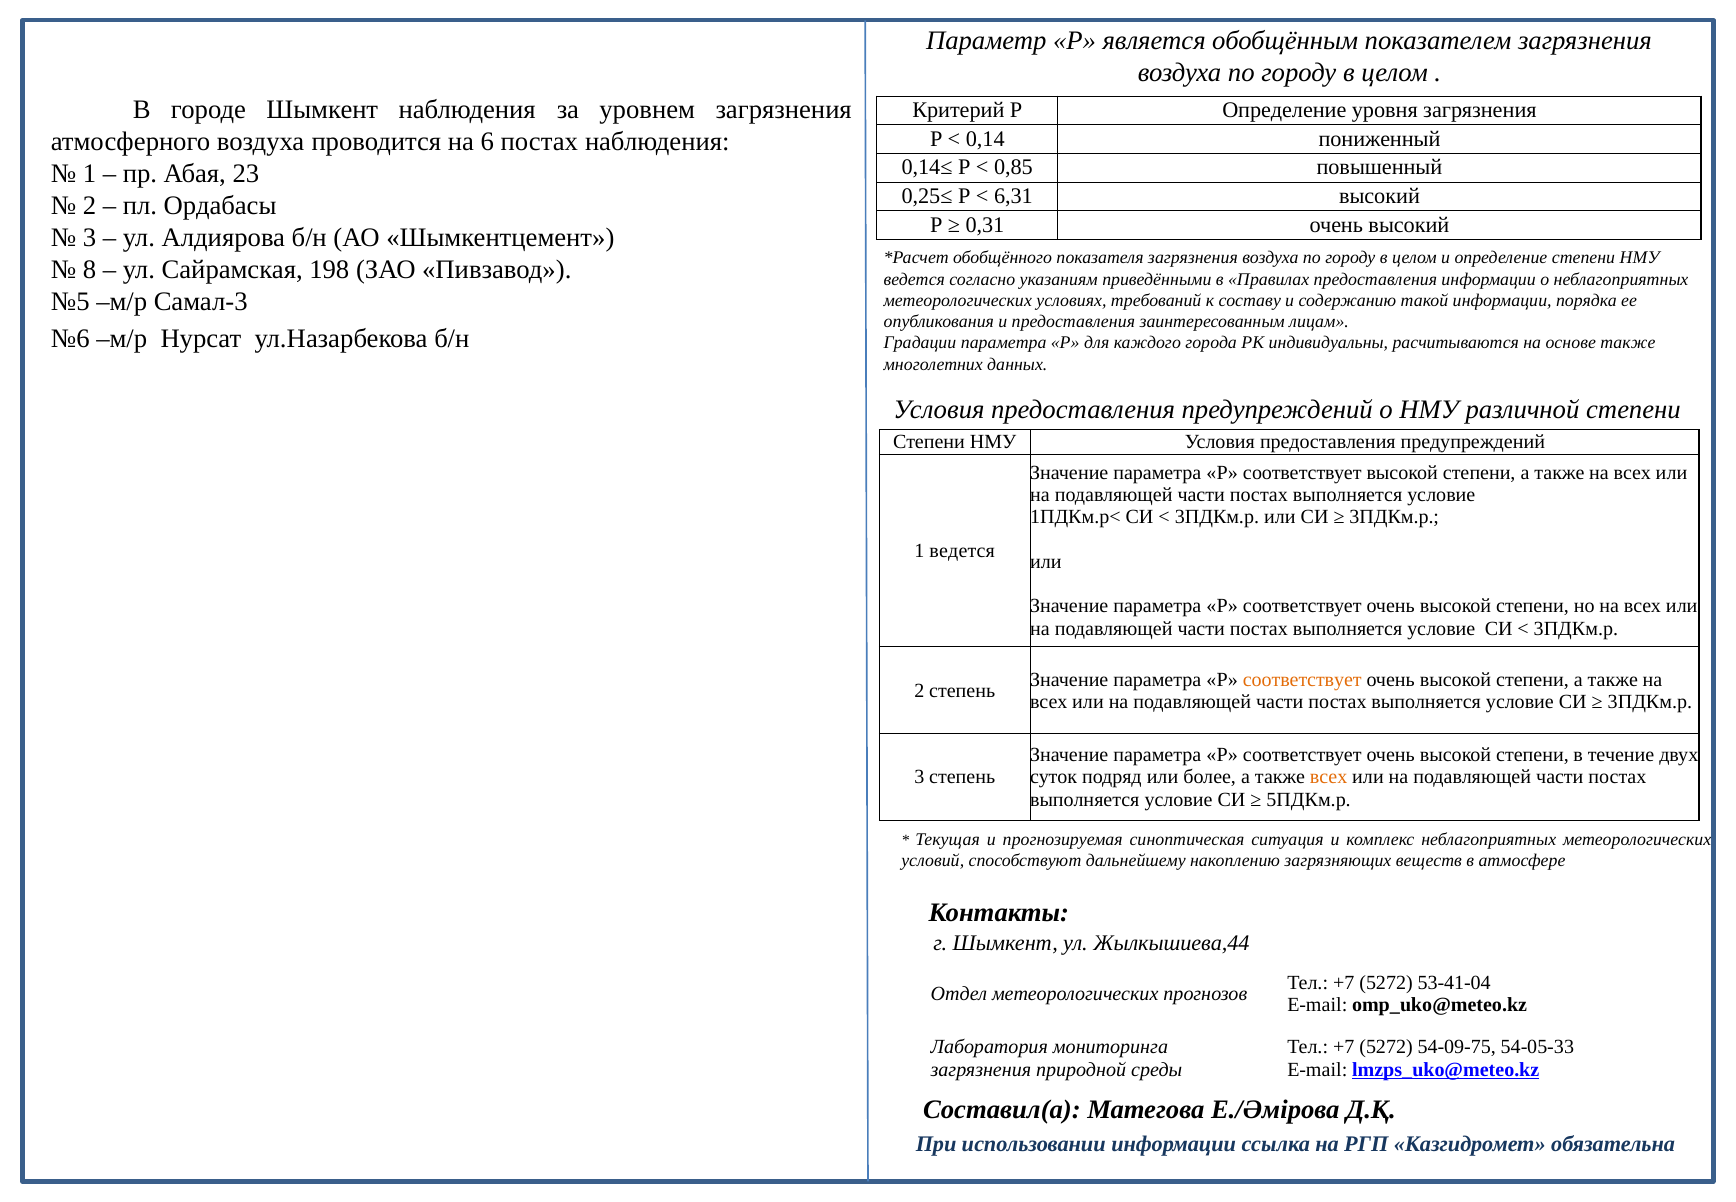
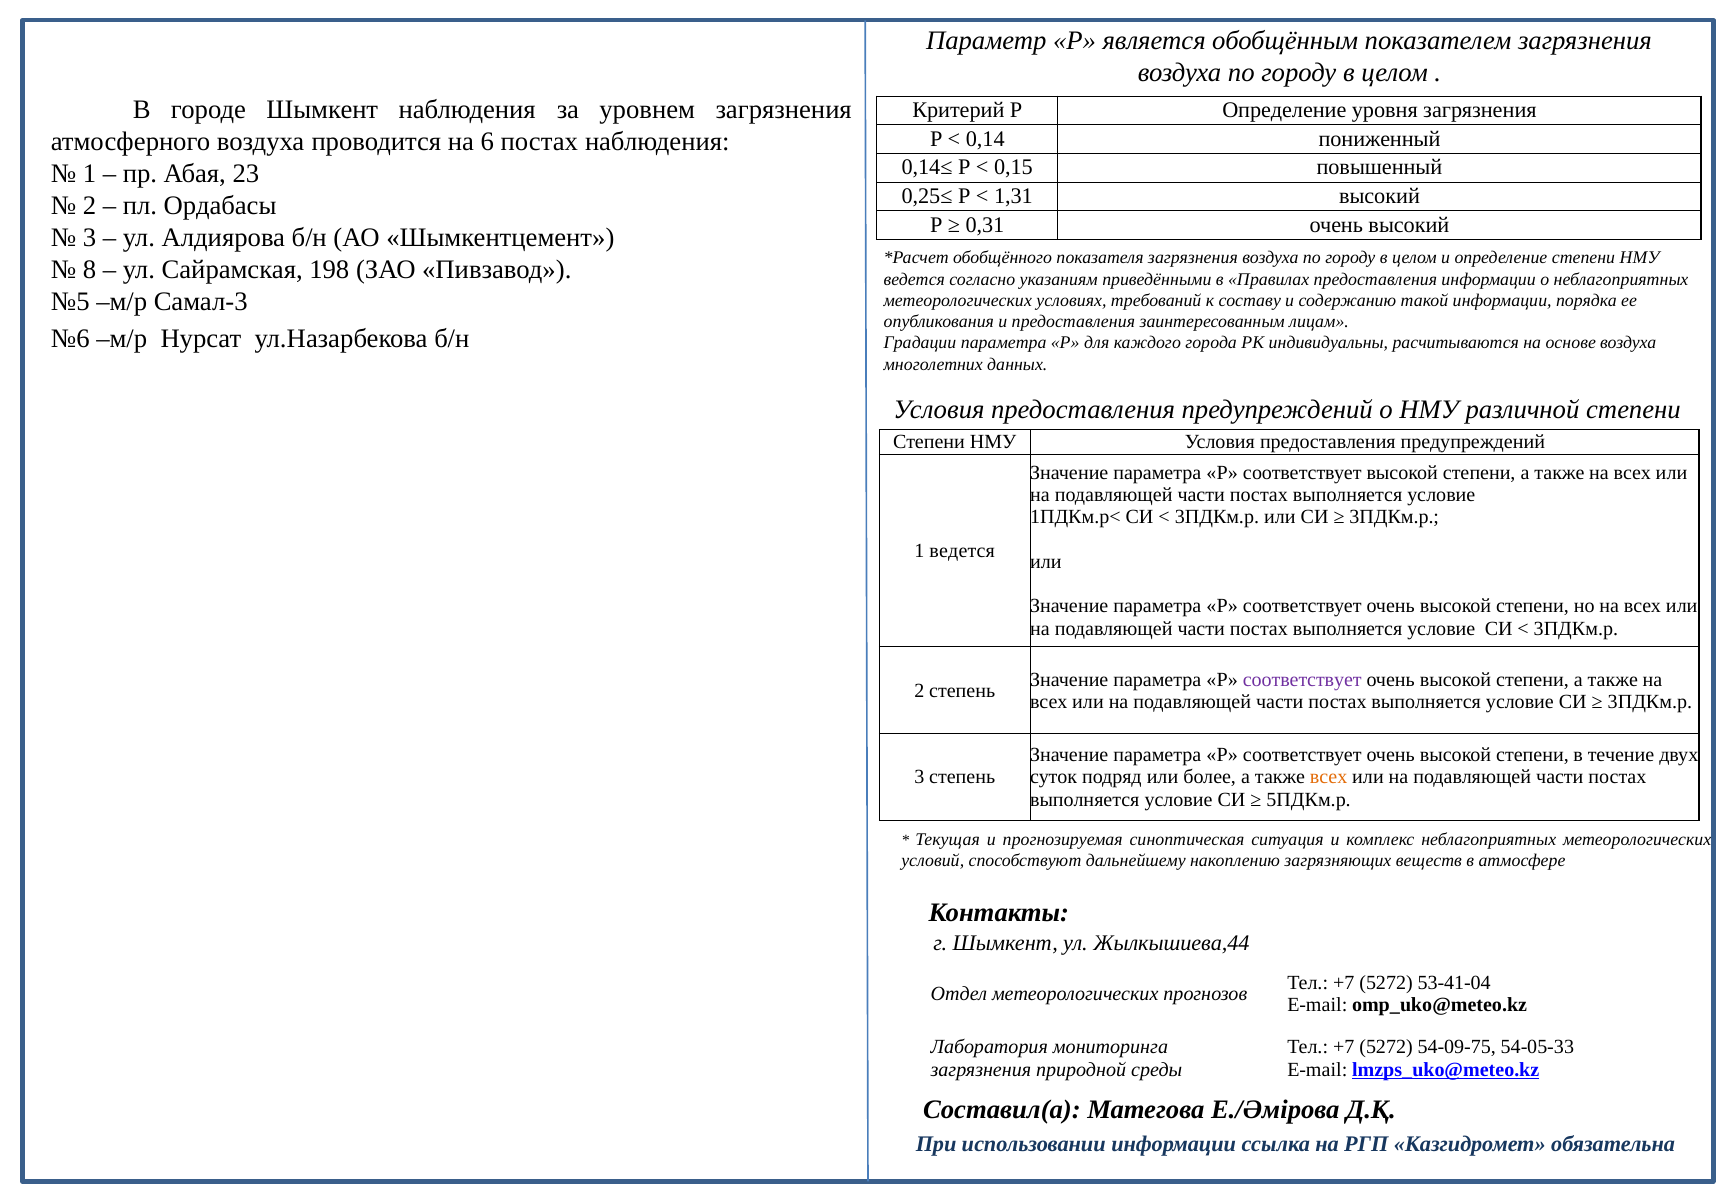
0,85: 0,85 -> 0,15
6,31: 6,31 -> 1,31
основе также: также -> воздуха
соответствует at (1302, 679) colour: orange -> purple
